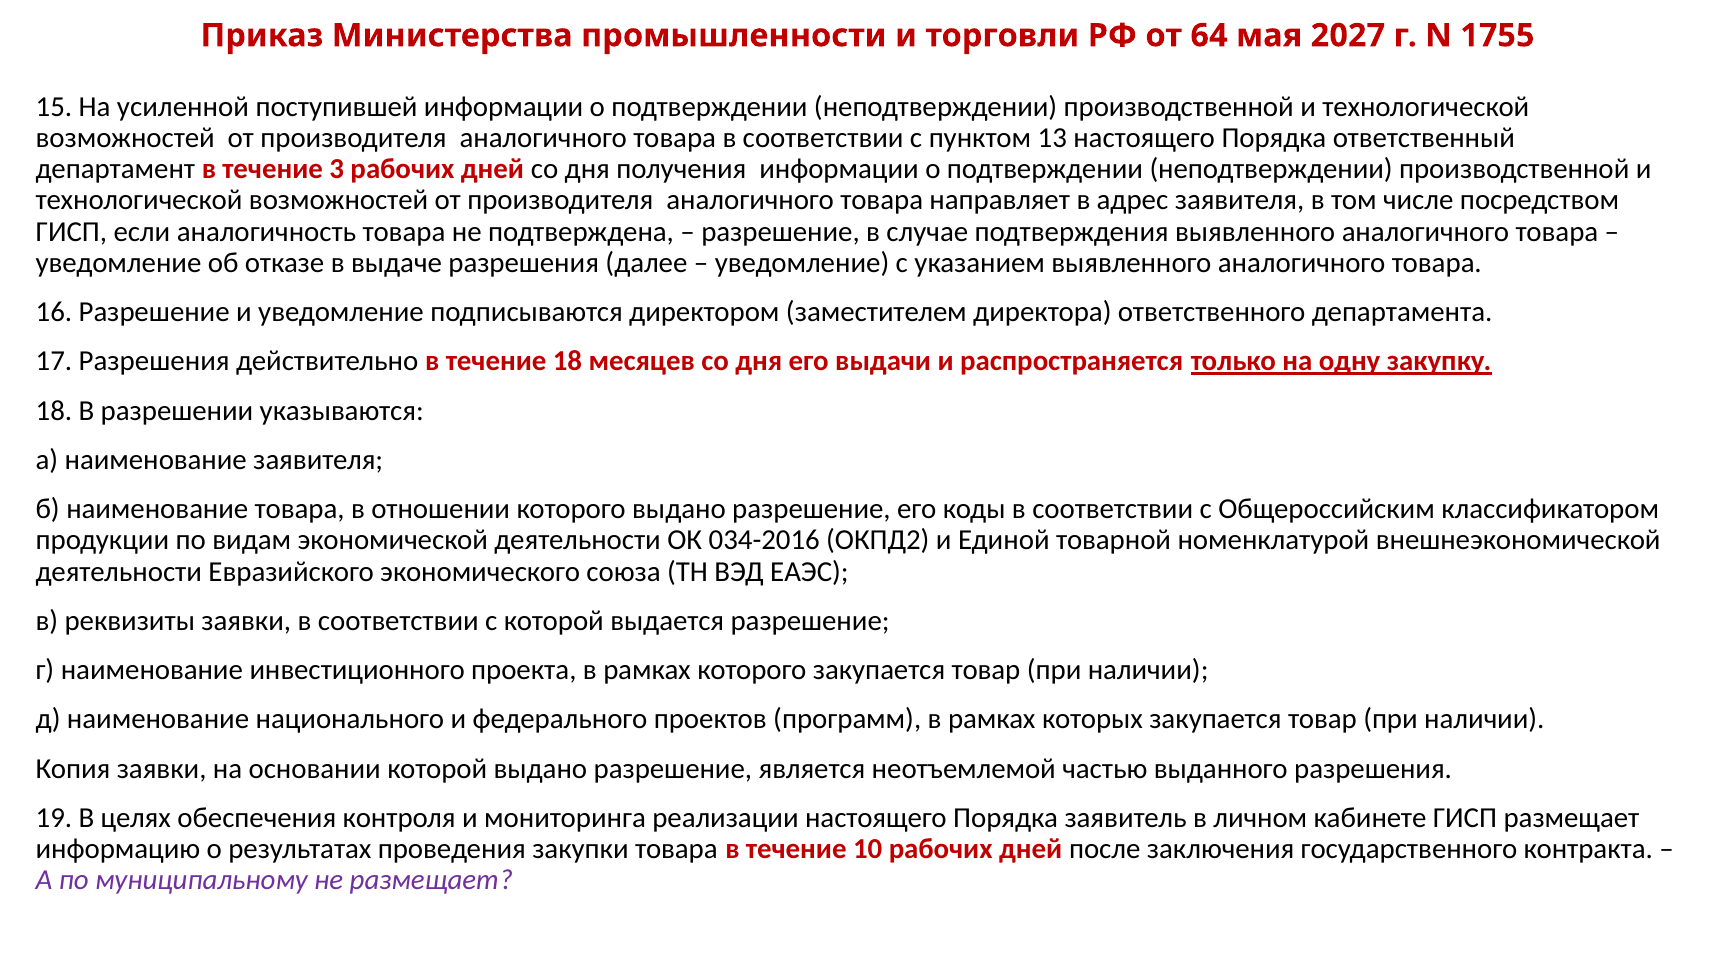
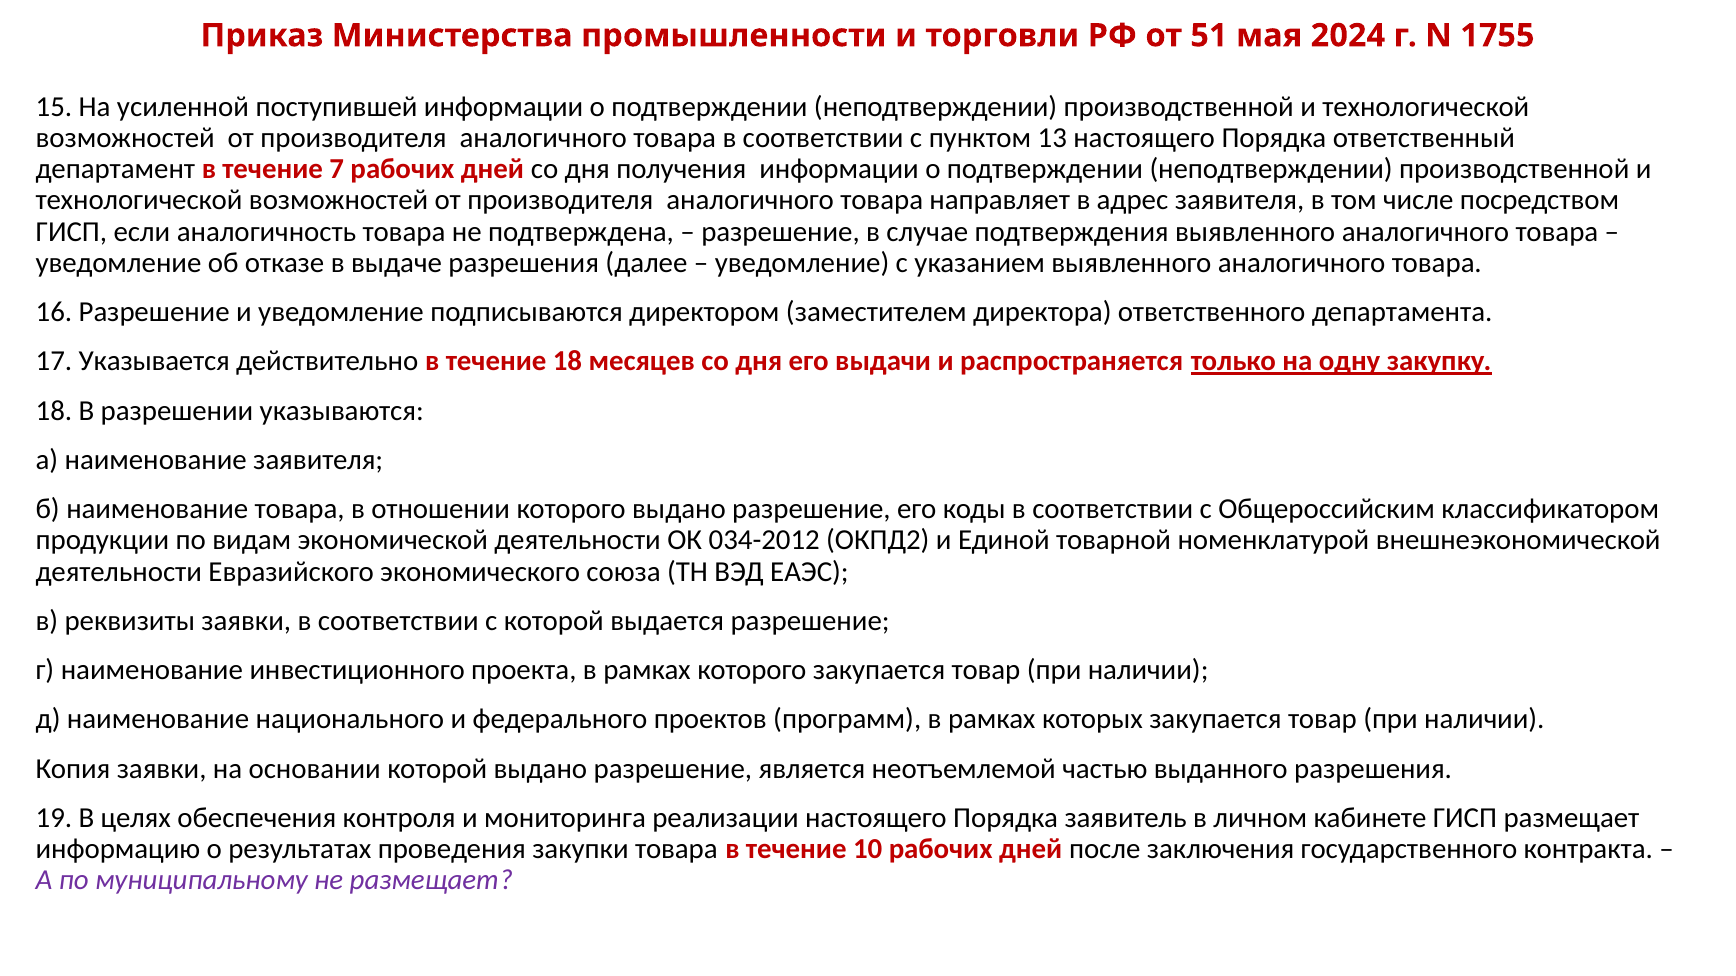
64: 64 -> 51
2027: 2027 -> 2024
3: 3 -> 7
17 Разрешения: Разрешения -> Указывается
034-2016: 034-2016 -> 034-2012
